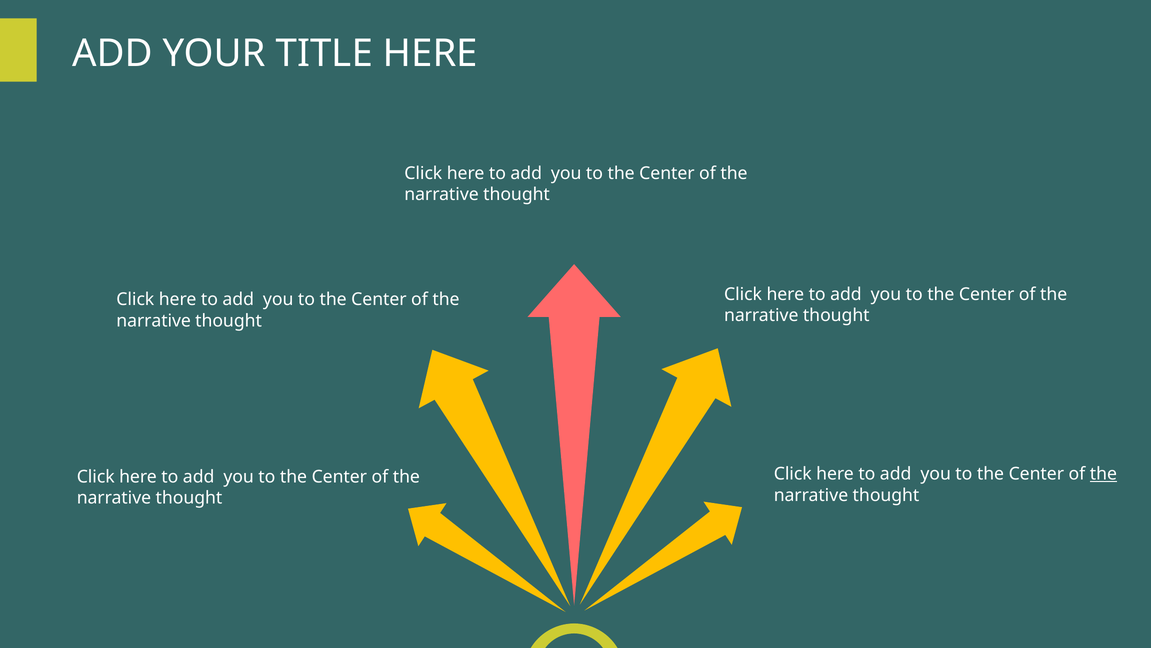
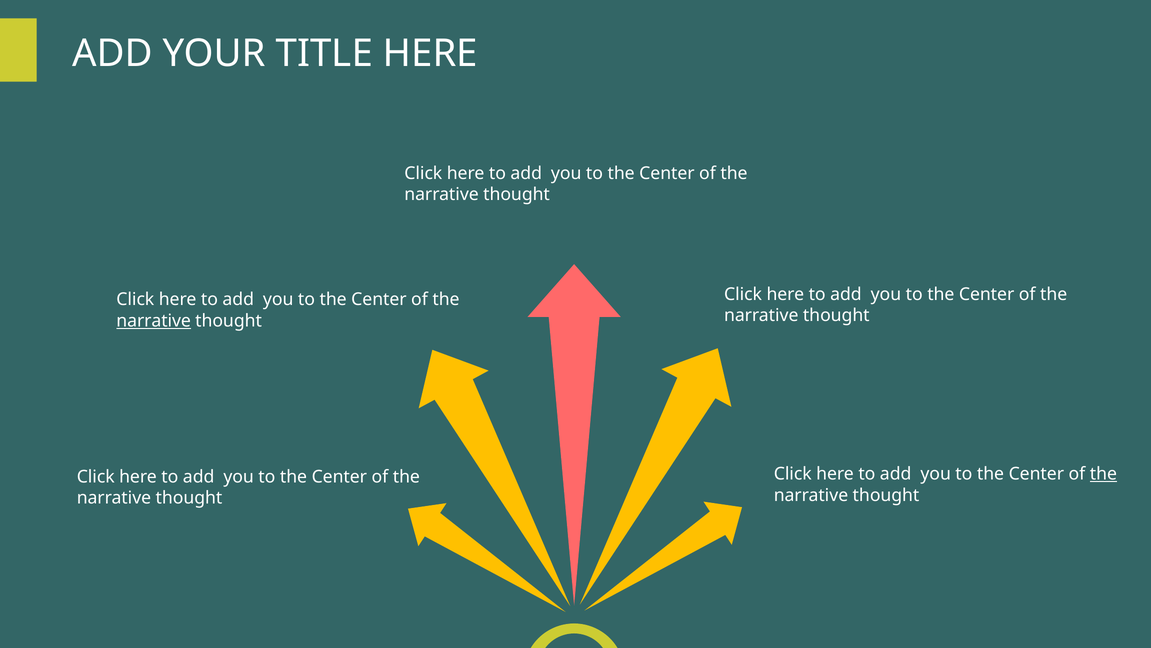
narrative at (154, 320) underline: none -> present
